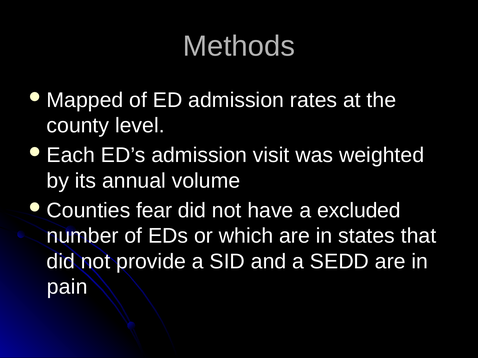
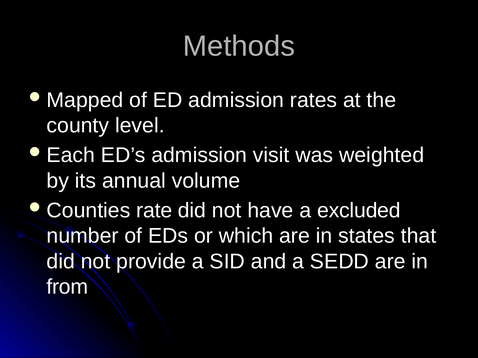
fear: fear -> rate
pain: pain -> from
